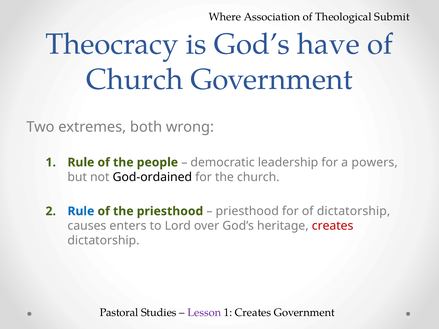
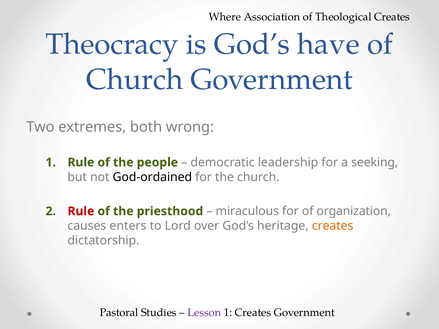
Theological Submit: Submit -> Creates
powers: powers -> seeking
Rule at (81, 211) colour: blue -> red
priesthood at (247, 211): priesthood -> miraculous
of dictatorship: dictatorship -> organization
creates at (333, 226) colour: red -> orange
